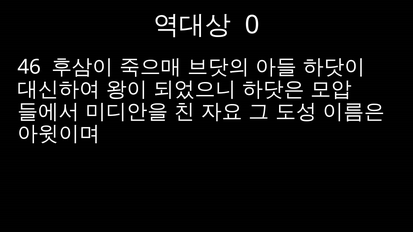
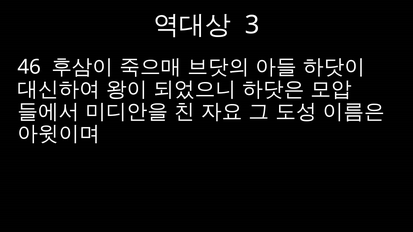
0: 0 -> 3
